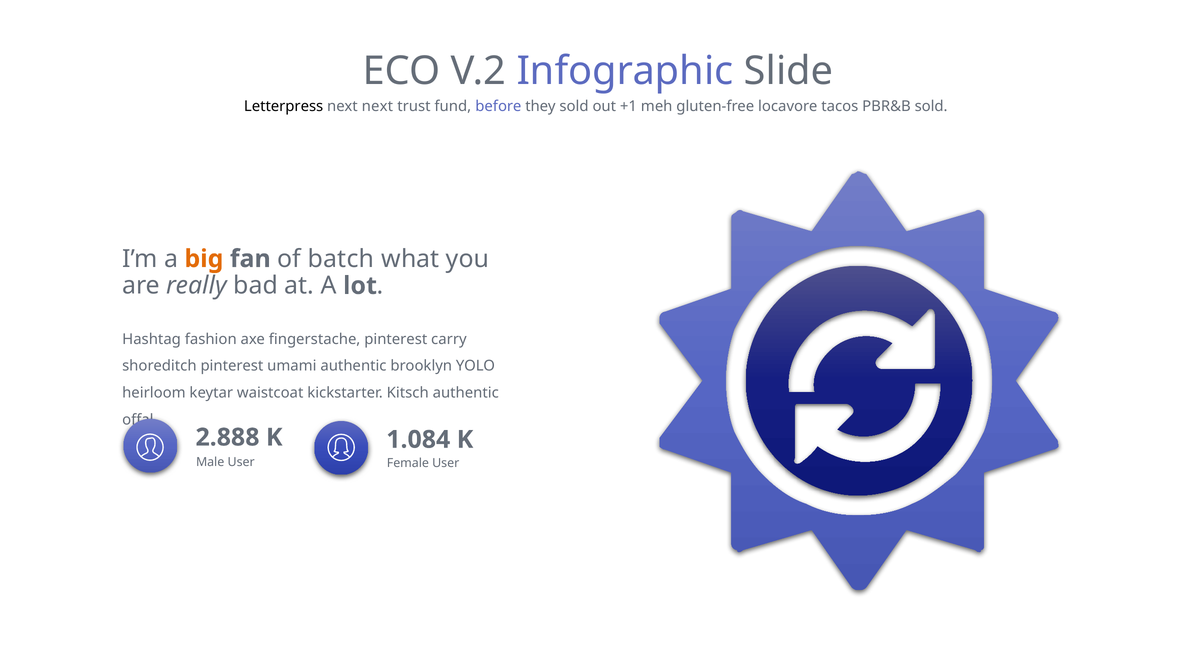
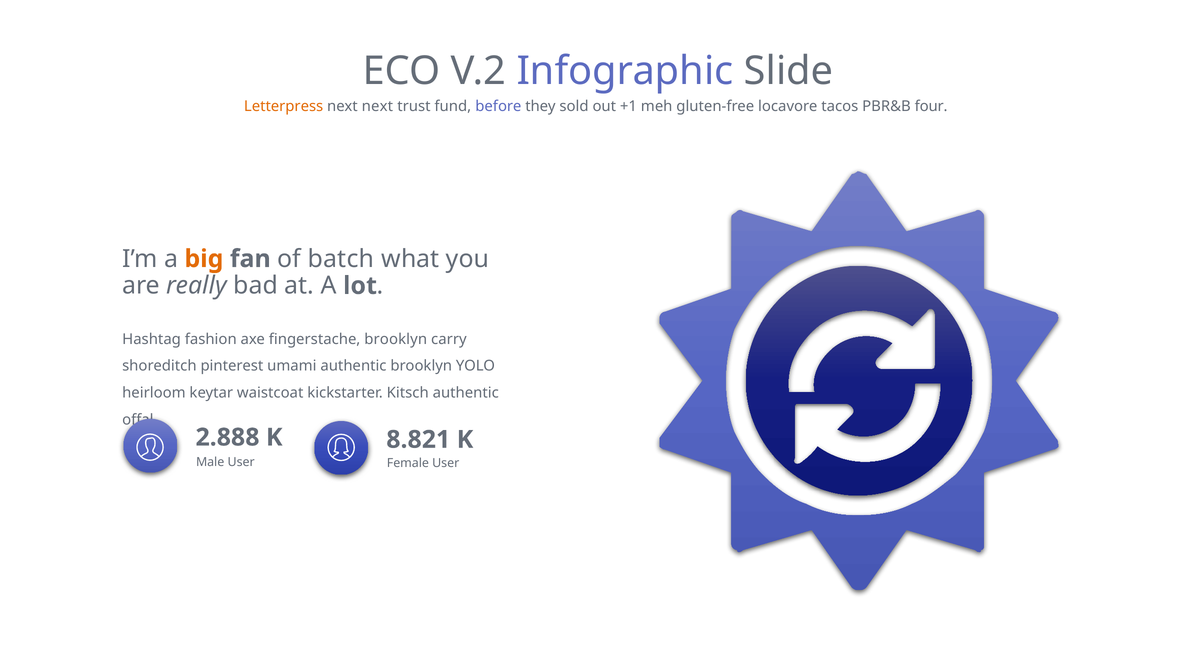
Letterpress colour: black -> orange
PBR&B sold: sold -> four
fingerstache pinterest: pinterest -> brooklyn
1.084: 1.084 -> 8.821
